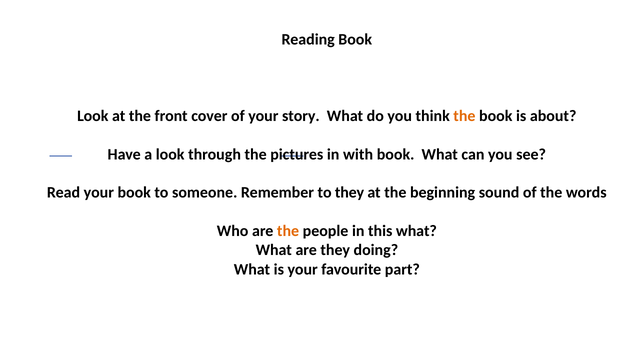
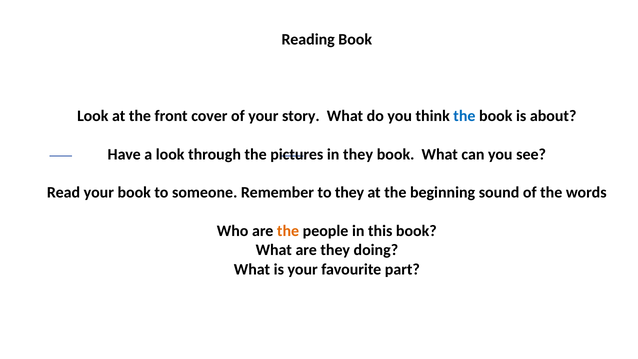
the at (464, 116) colour: orange -> blue
in with: with -> they
this what: what -> book
